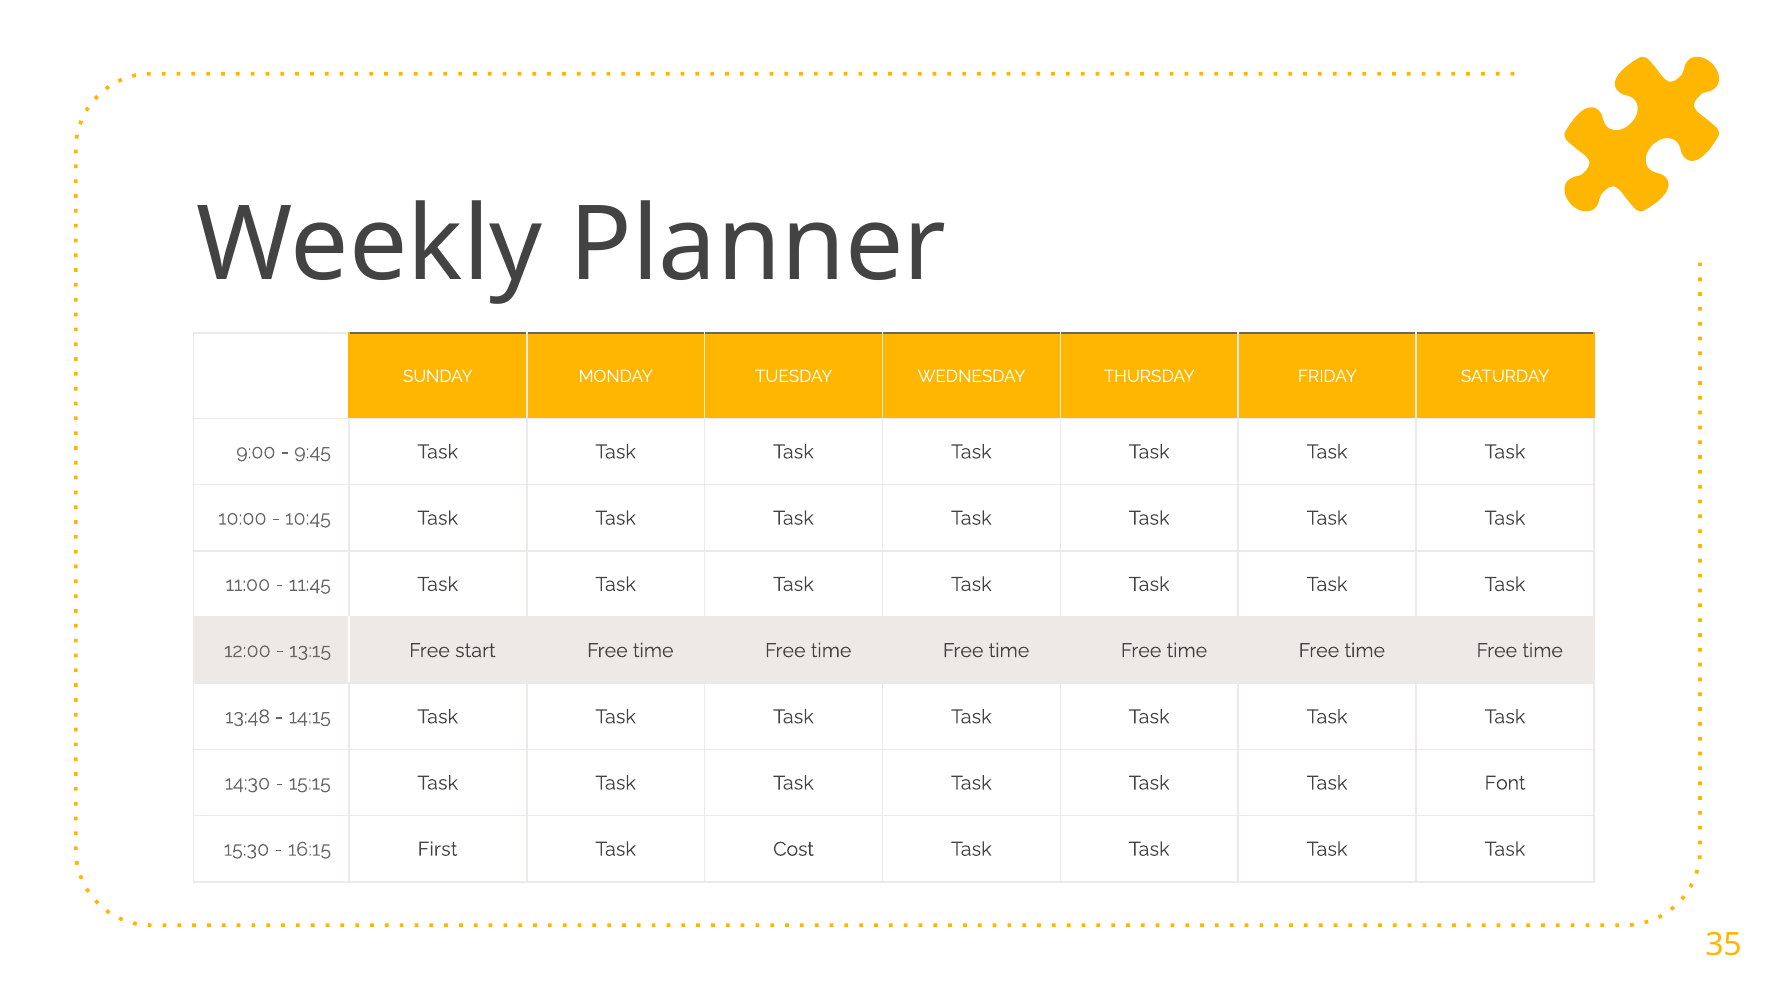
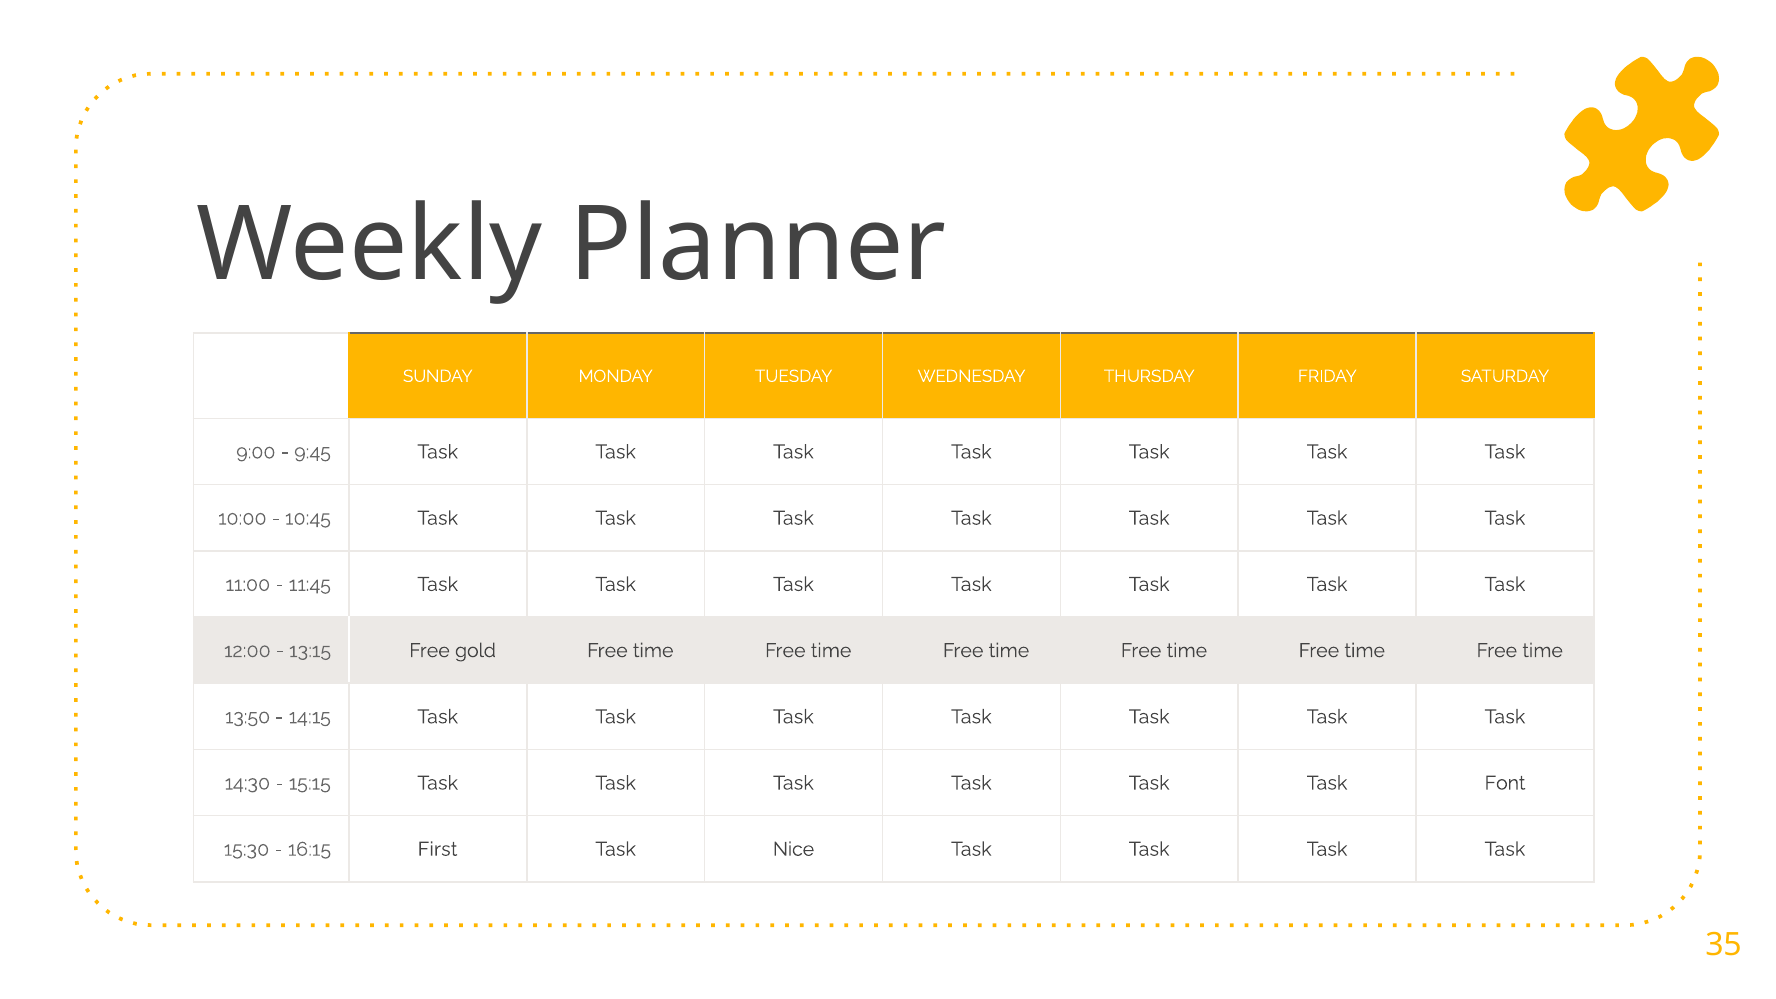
start: start -> gold
13:48: 13:48 -> 13:50
Cost: Cost -> Nice
